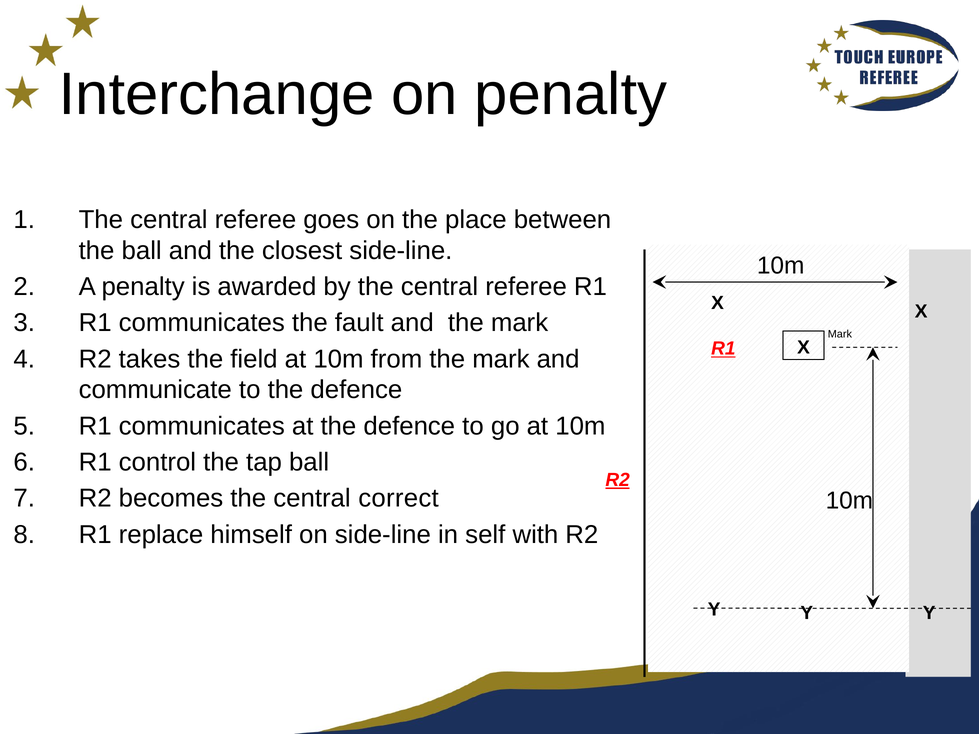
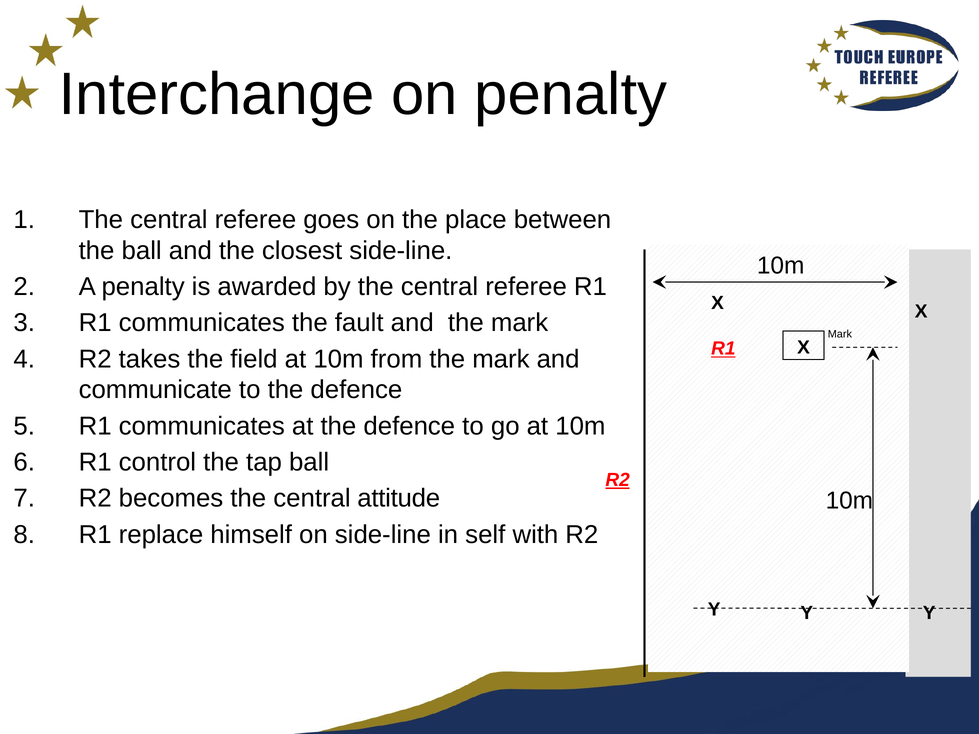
correct: correct -> attitude
